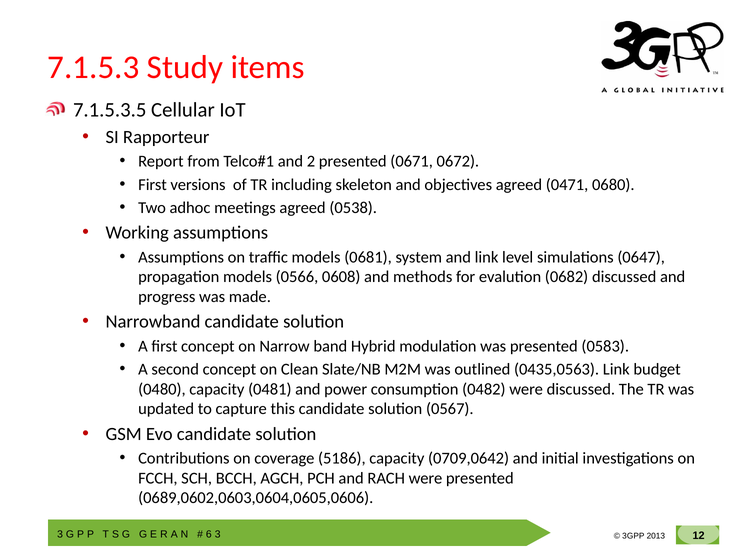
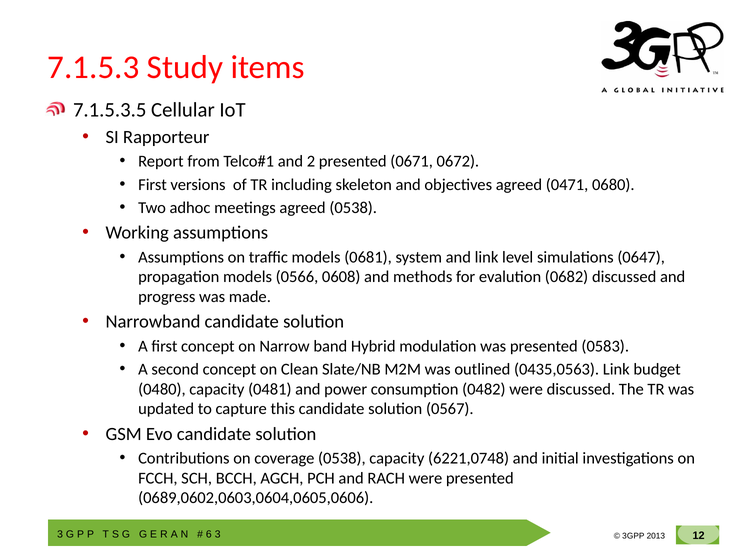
coverage 5186: 5186 -> 0538
0709,0642: 0709,0642 -> 6221,0748
